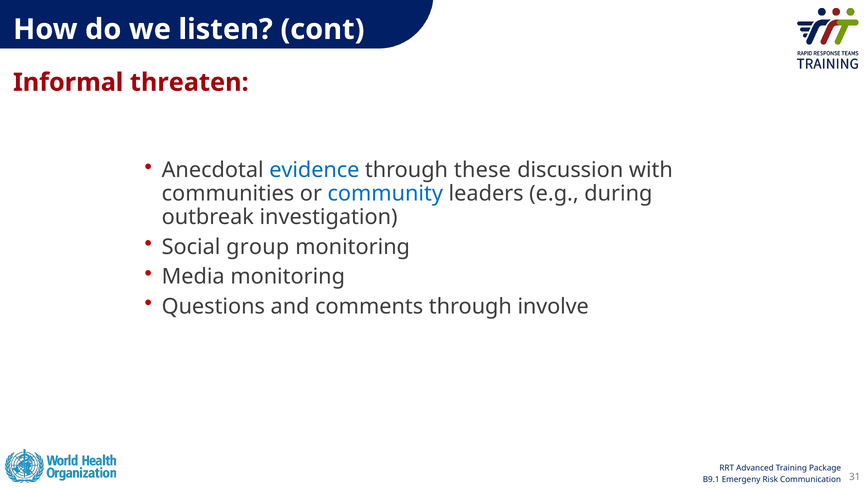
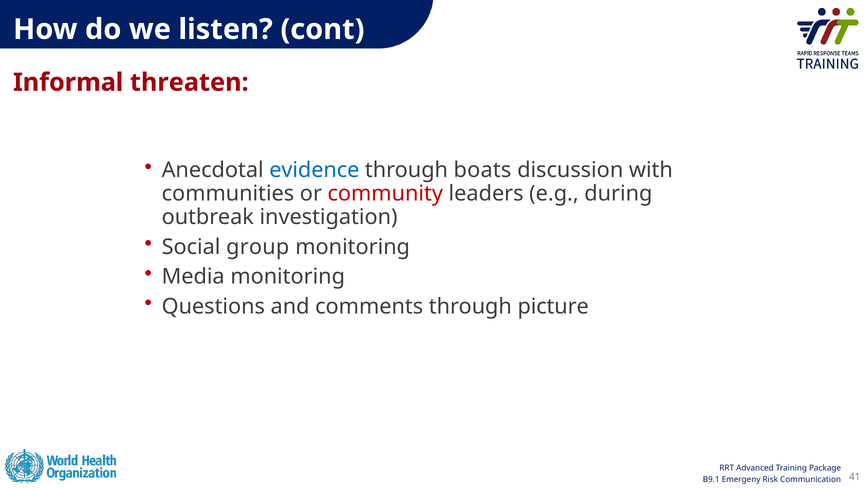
these: these -> boats
community colour: blue -> red
involve: involve -> picture
31: 31 -> 41
